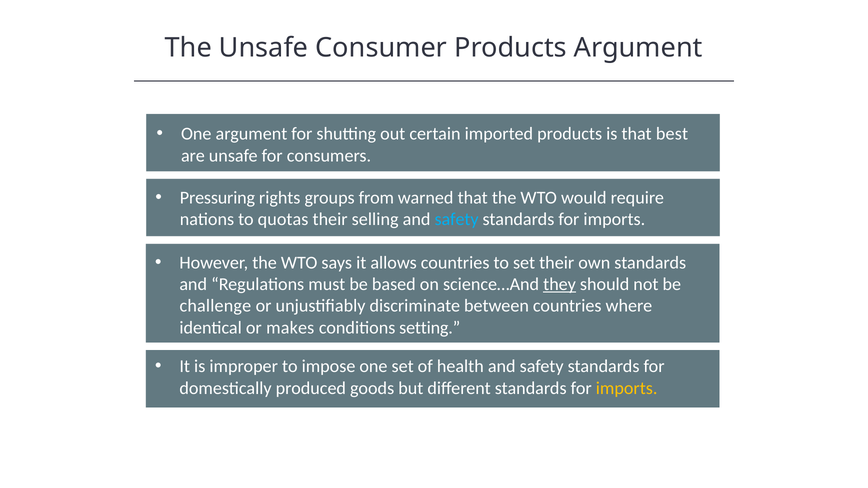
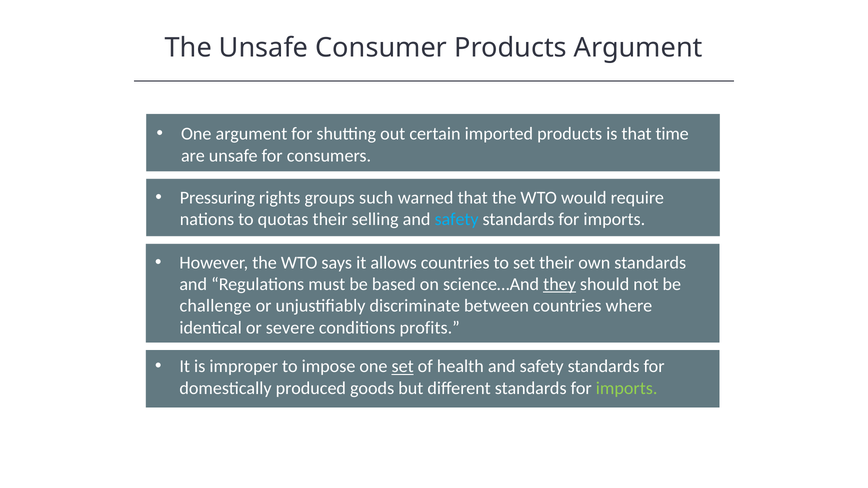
best: best -> time
from: from -> such
makes: makes -> severe
setting: setting -> profits
set at (403, 367) underline: none -> present
imports at (627, 388) colour: yellow -> light green
